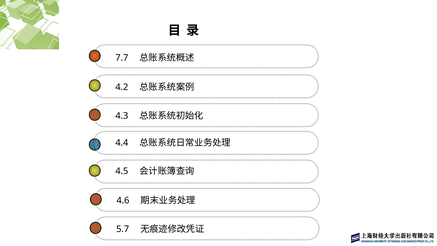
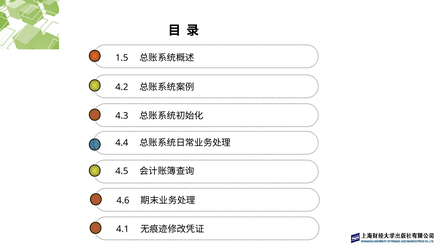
7.7: 7.7 -> 1.5
5.7: 5.7 -> 4.1
